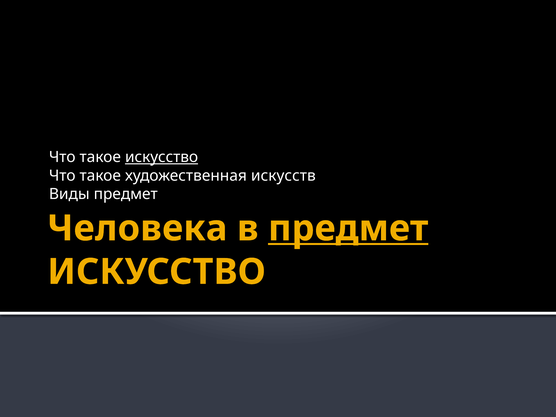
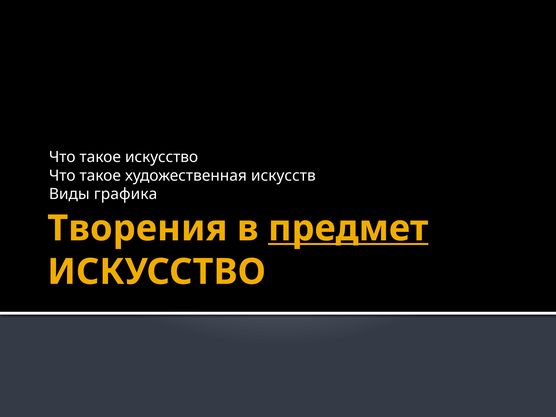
искусство at (162, 157) underline: present -> none
Виды предмет: предмет -> графика
Человека: Человека -> Творения
